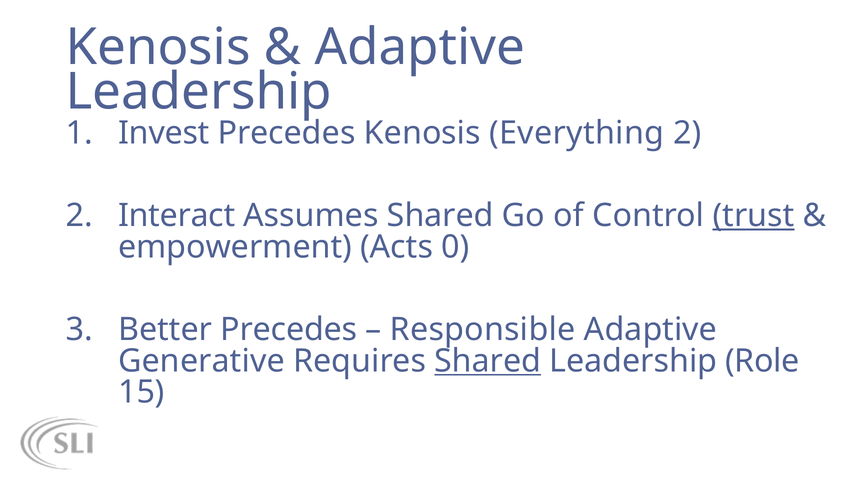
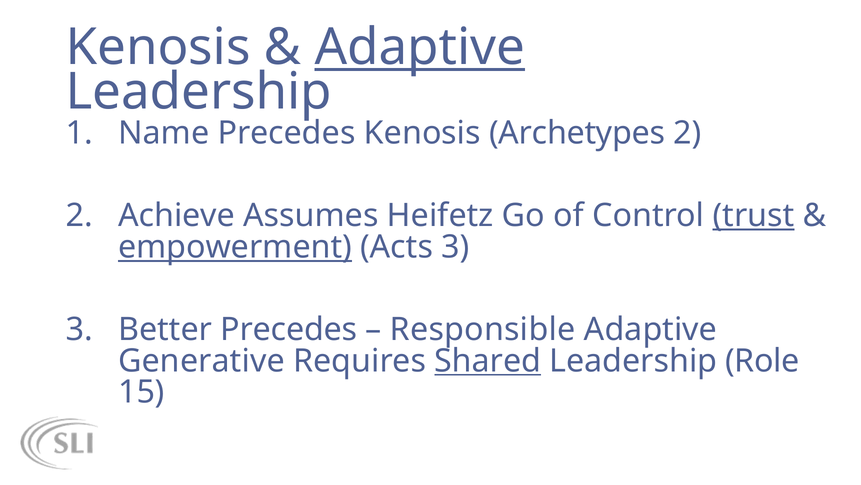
Adaptive at (420, 47) underline: none -> present
Invest: Invest -> Name
Everything: Everything -> Archetypes
Interact: Interact -> Achieve
Assumes Shared: Shared -> Heifetz
empowerment underline: none -> present
Acts 0: 0 -> 3
